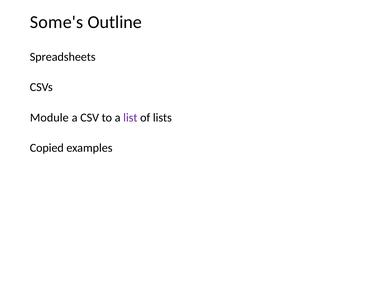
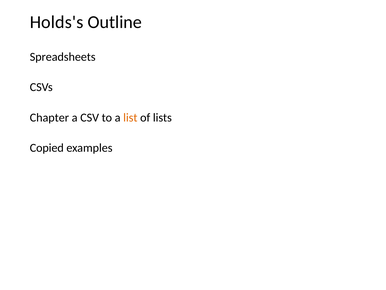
Some's: Some's -> Holds's
Module: Module -> Chapter
list colour: purple -> orange
